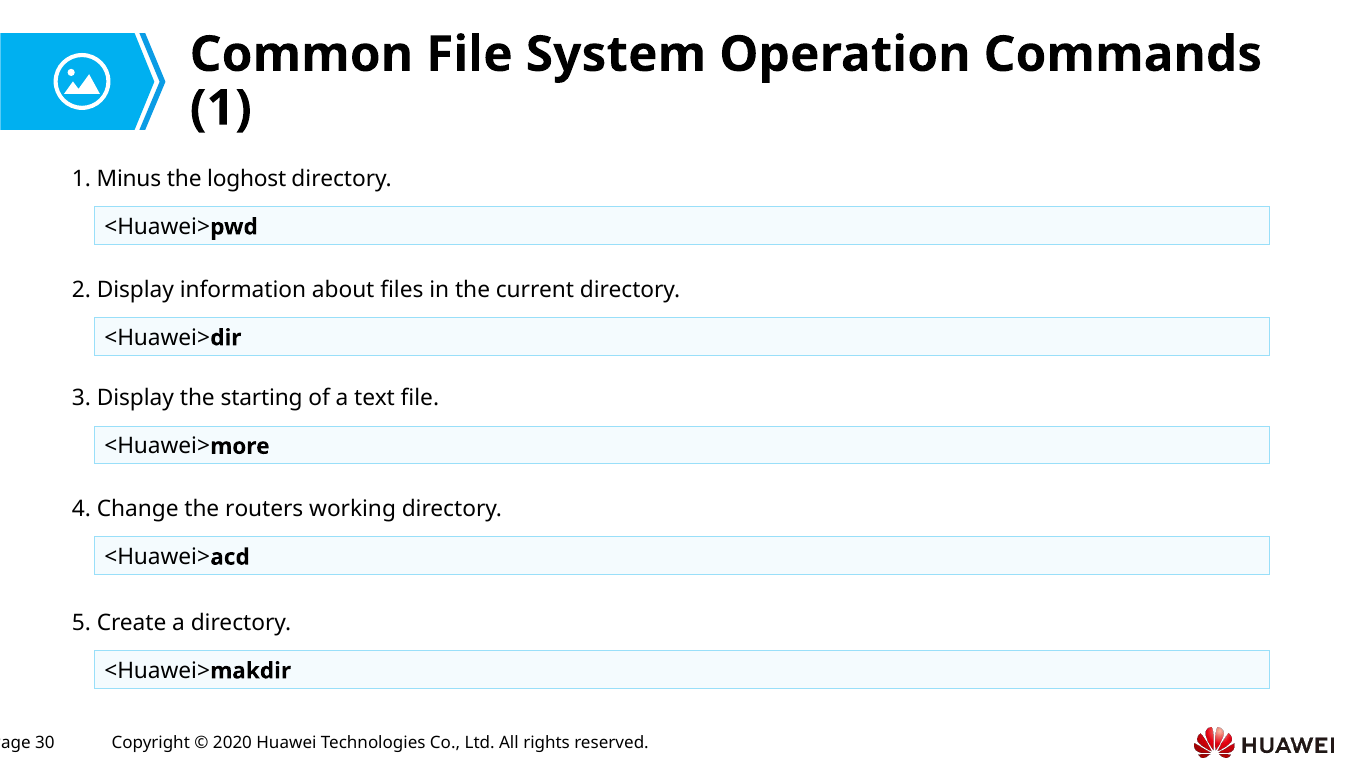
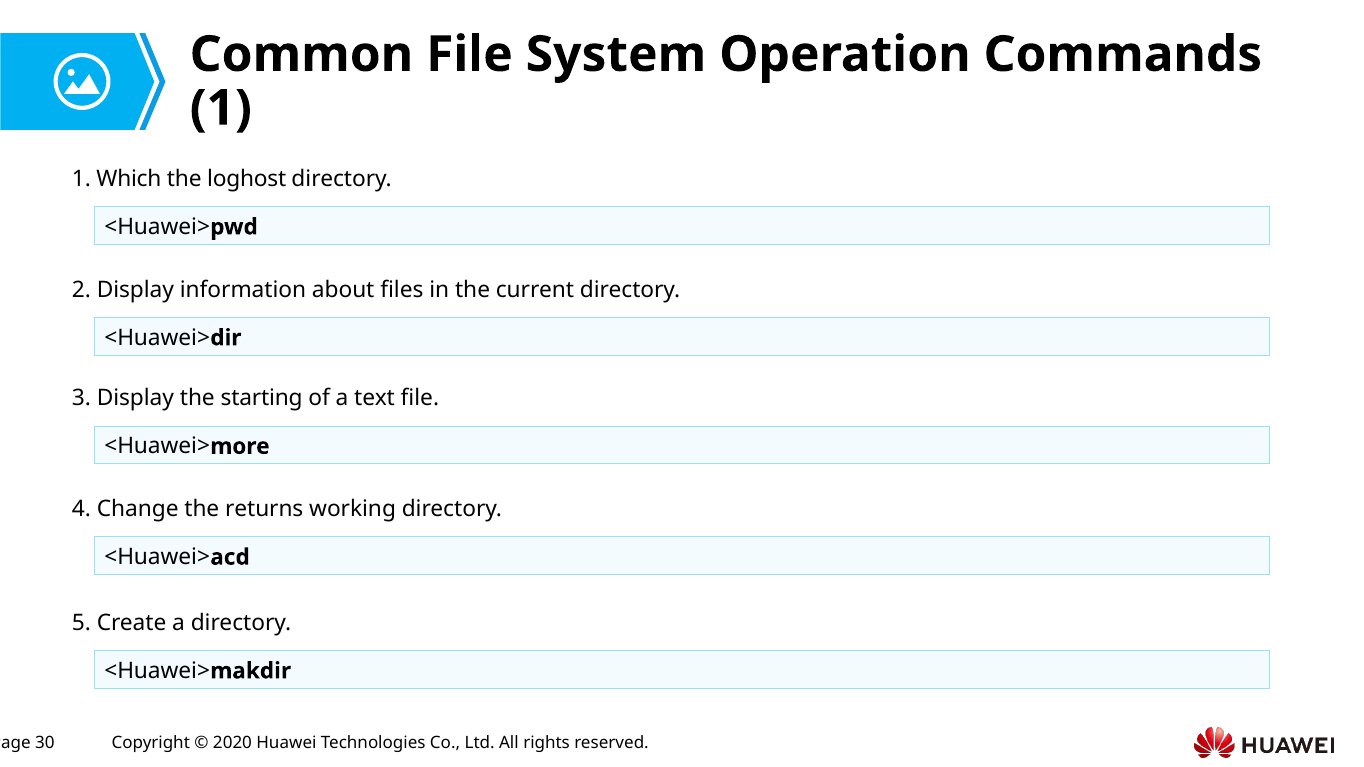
Minus: Minus -> Which
routers: routers -> returns
